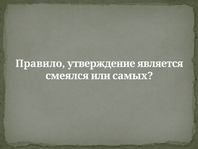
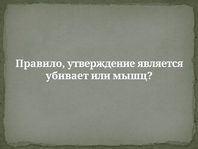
смеялся: смеялся -> убивает
самых: самых -> мышц
